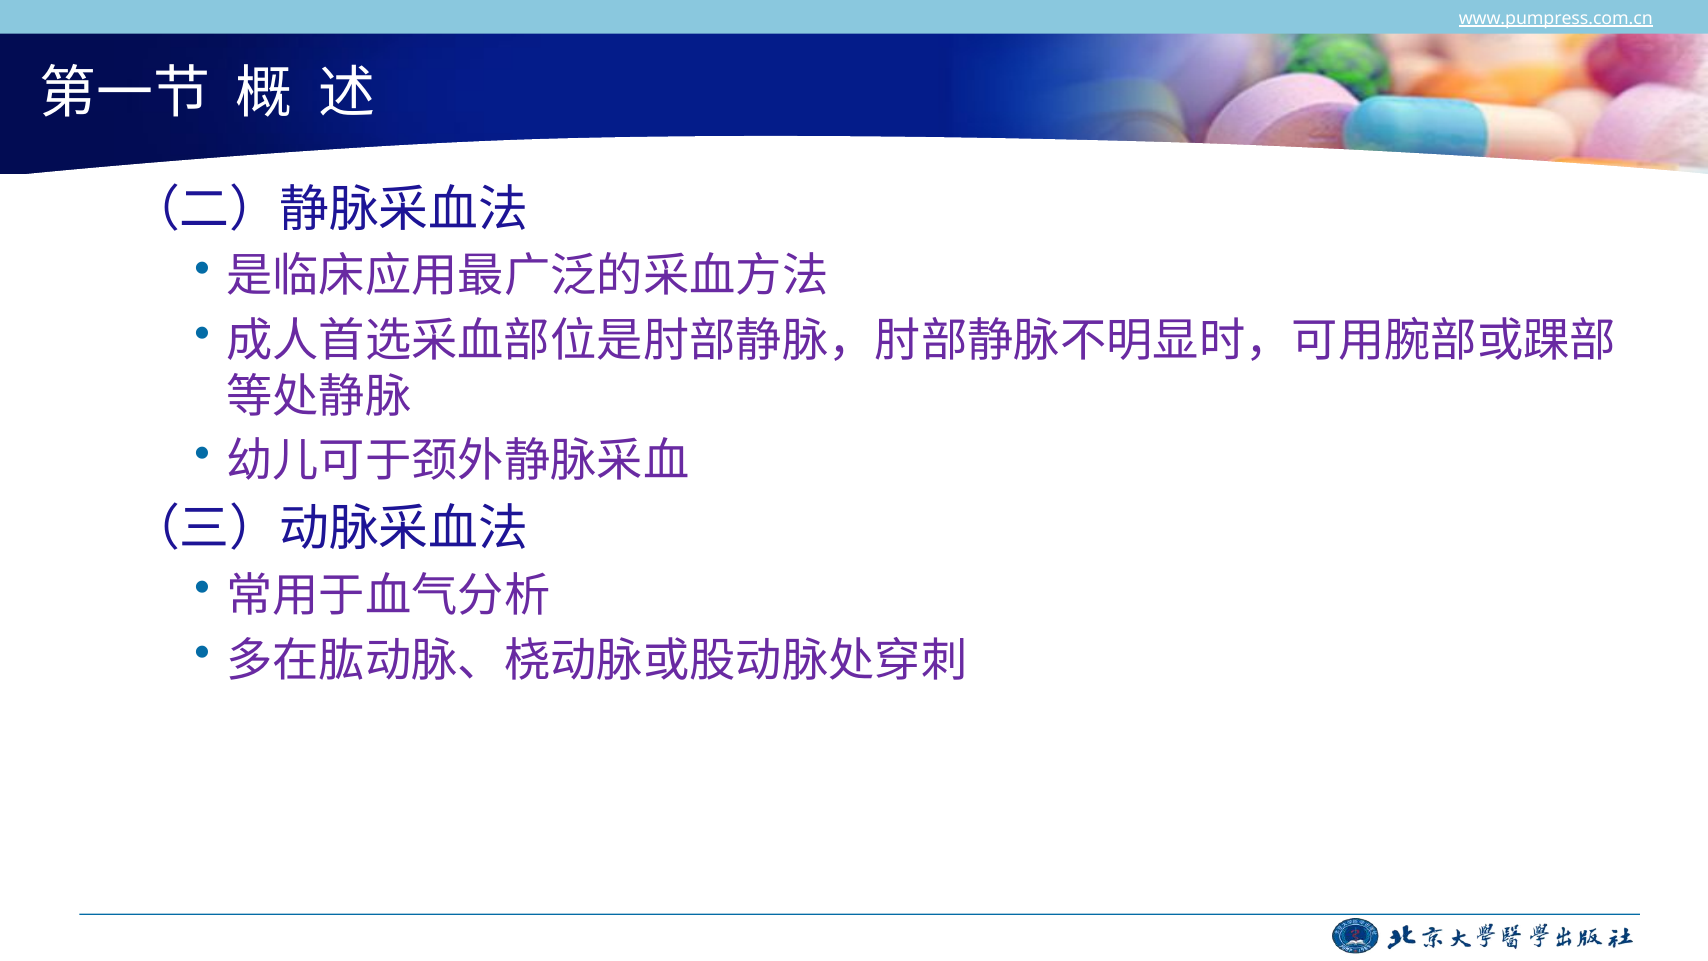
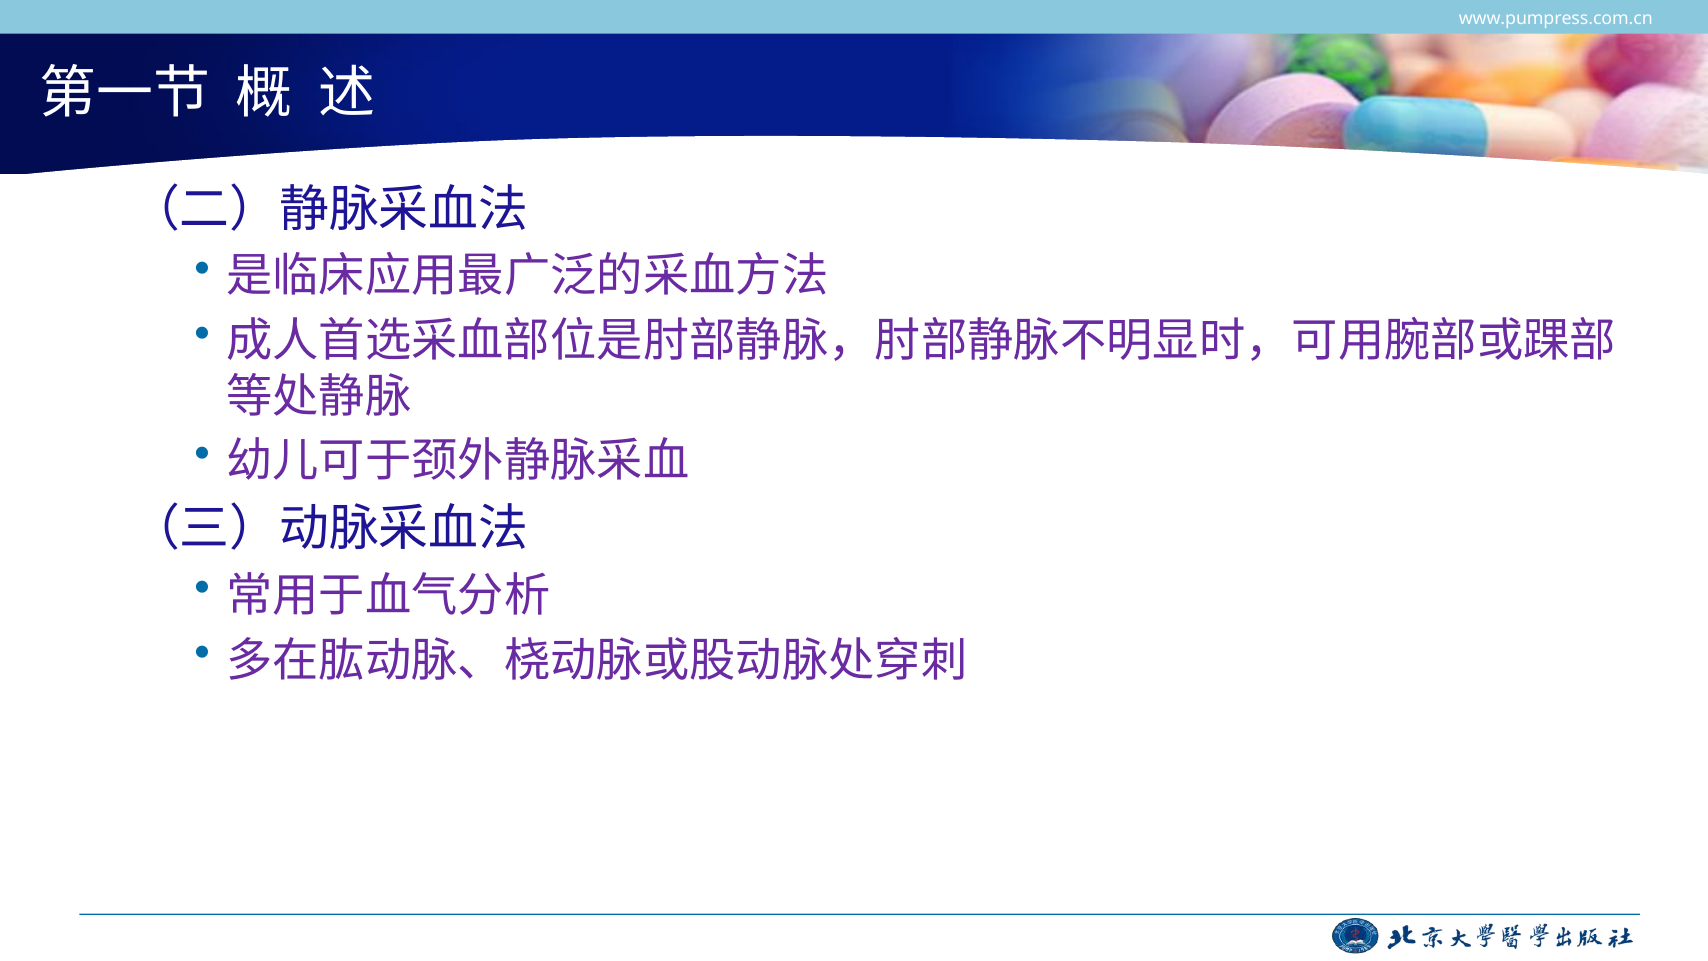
www.pumpress.com.cn underline: present -> none
